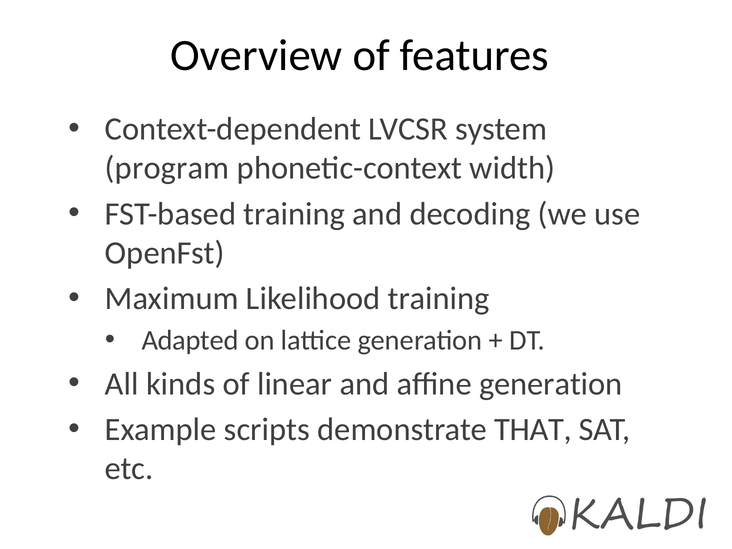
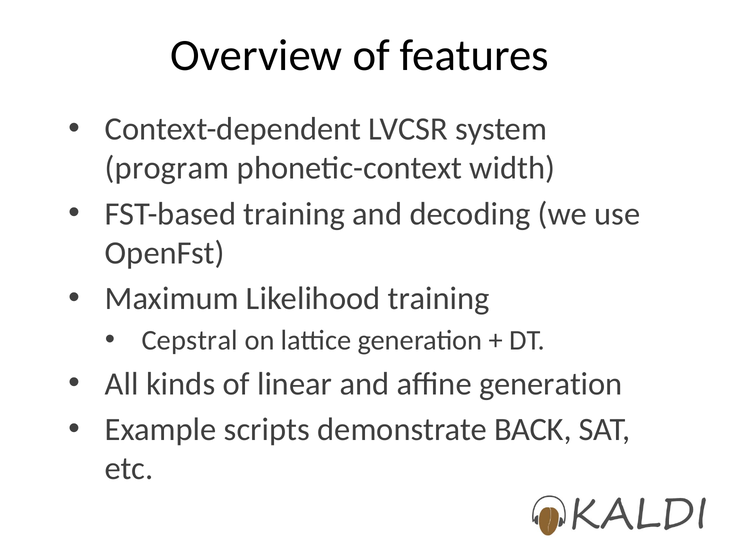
Adapted: Adapted -> Cepstral
THAT: THAT -> BACK
